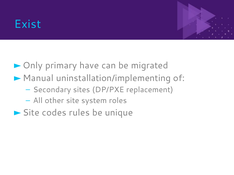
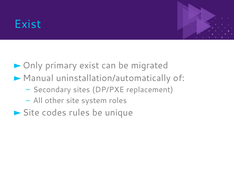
primary have: have -> exist
uninstallation/implementing: uninstallation/implementing -> uninstallation/automatically
